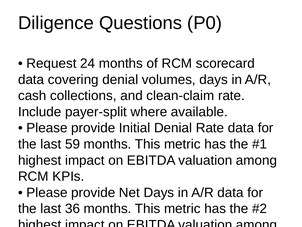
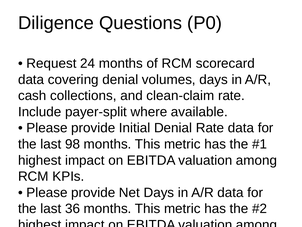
59: 59 -> 98
